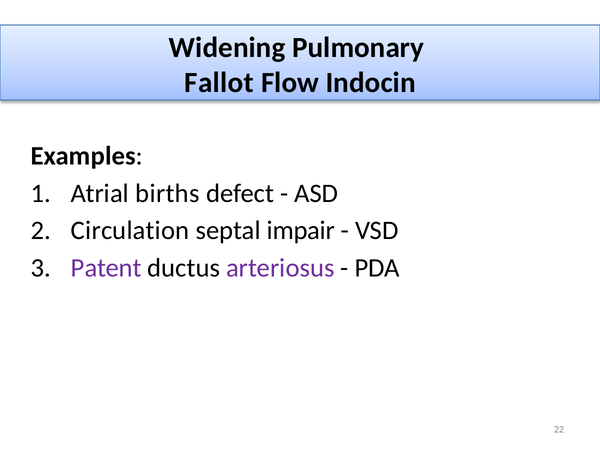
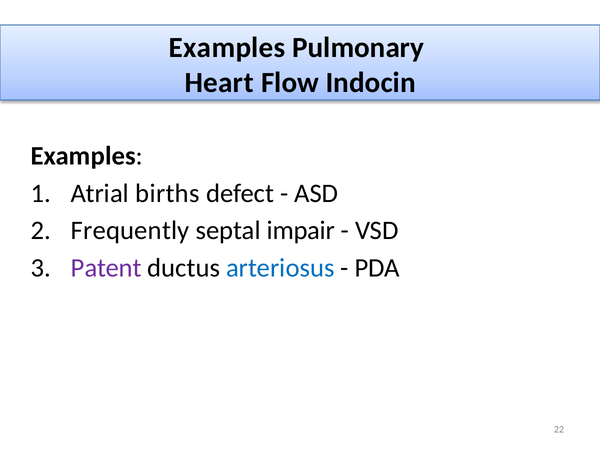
Widening at (227, 48): Widening -> Examples
Fallot: Fallot -> Heart
Circulation: Circulation -> Frequently
arteriosus colour: purple -> blue
